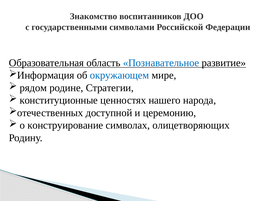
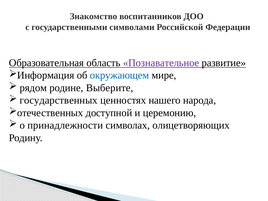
Познавательное colour: blue -> purple
Стратегии: Стратегии -> Выберите
конституционные: конституционные -> государственных
конструирование: конструирование -> принадлежности
